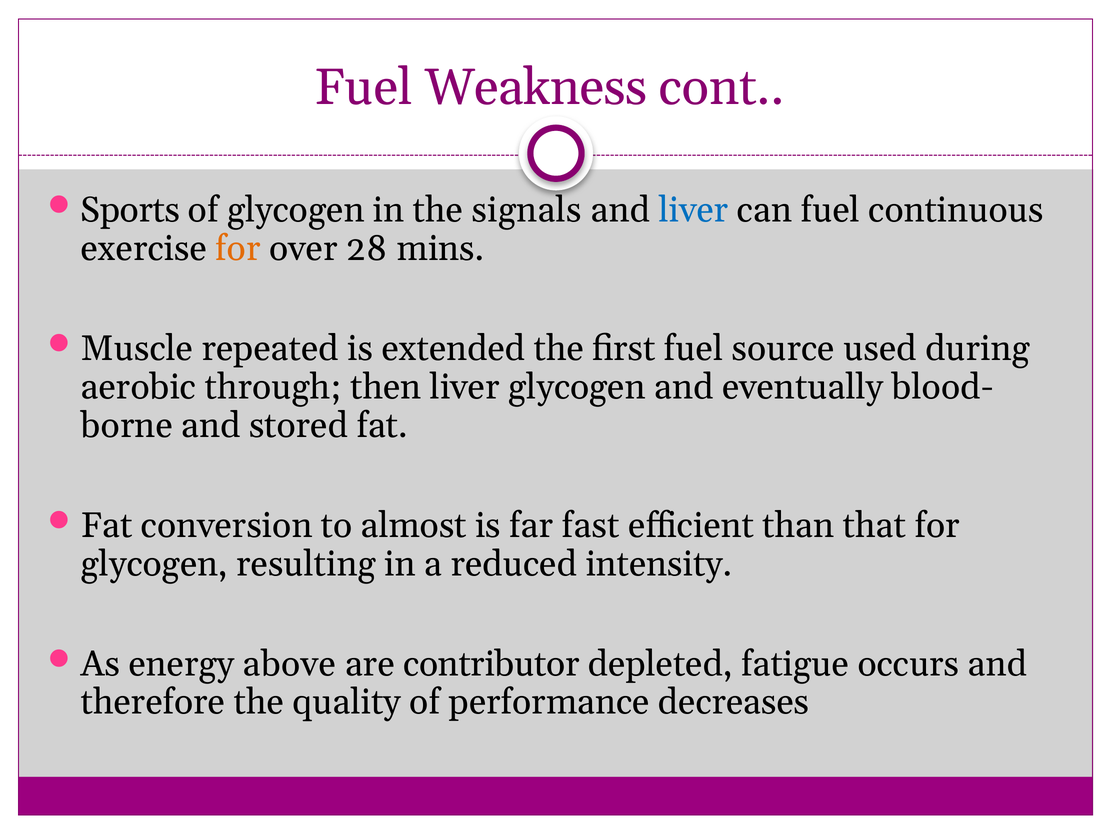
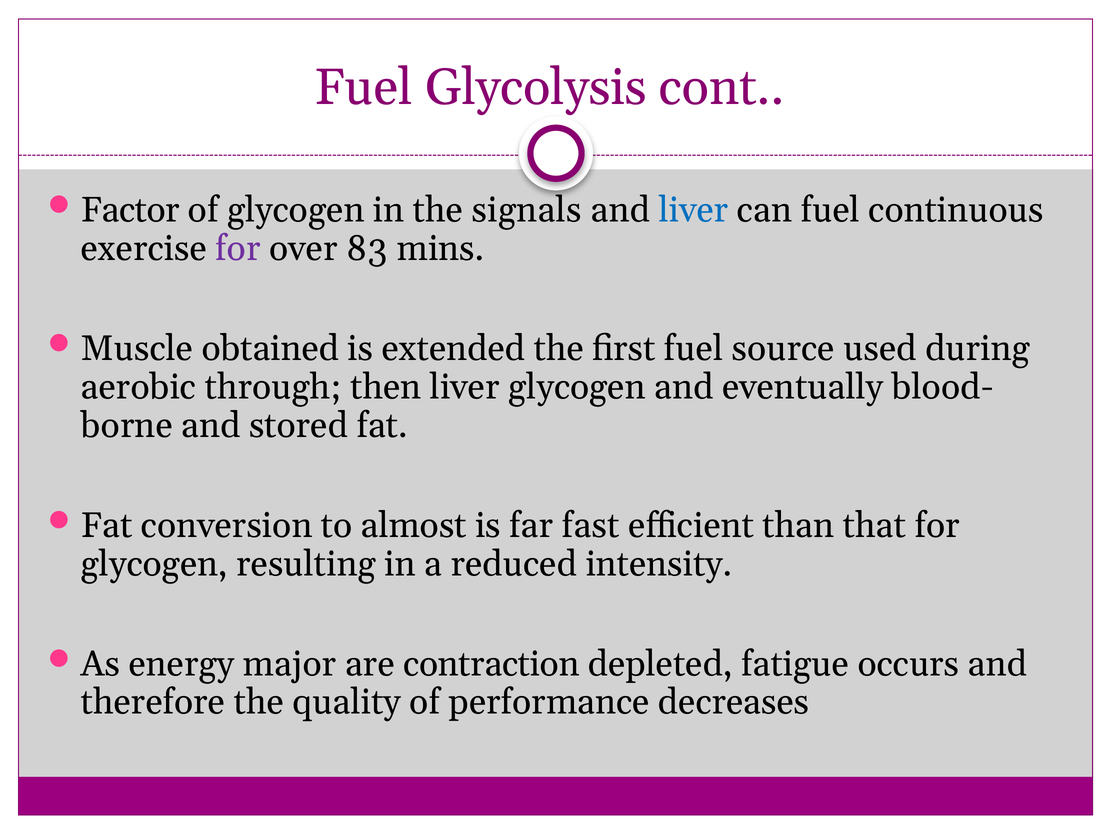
Weakness: Weakness -> Glycolysis
Sports: Sports -> Factor
for at (238, 249) colour: orange -> purple
28: 28 -> 83
repeated: repeated -> obtained
above: above -> major
contributor: contributor -> contraction
